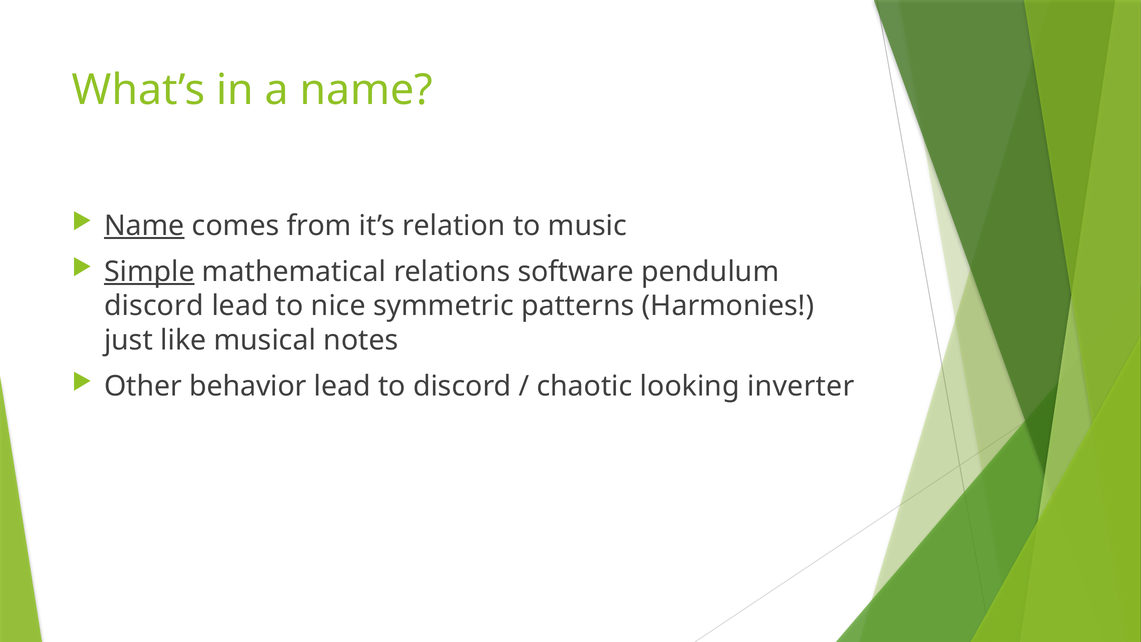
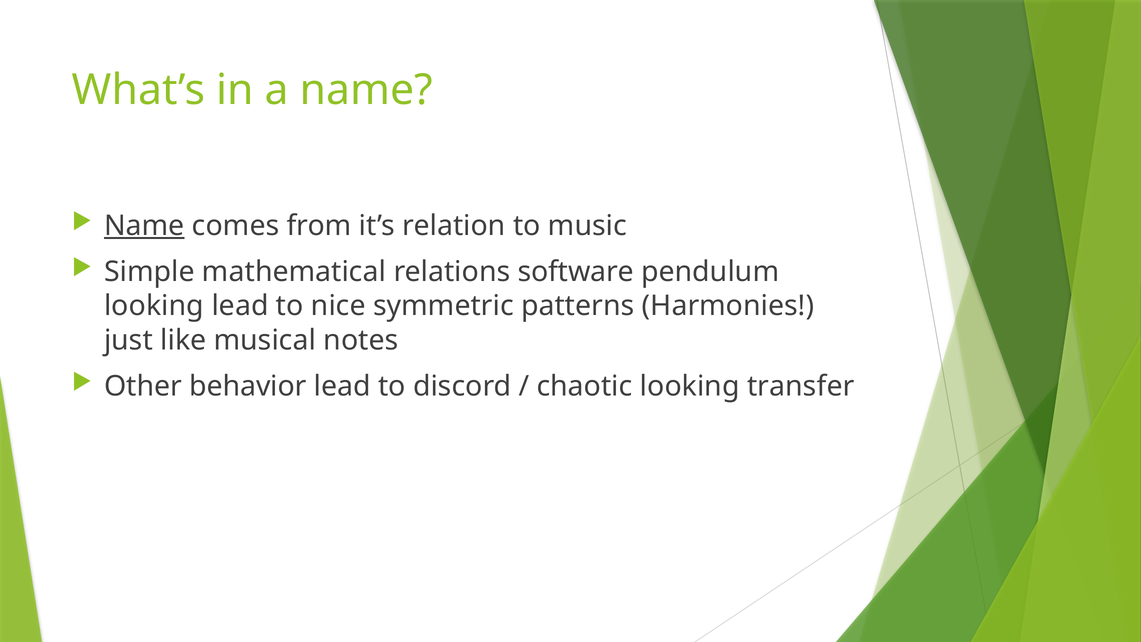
Simple underline: present -> none
discord at (154, 306): discord -> looking
inverter: inverter -> transfer
